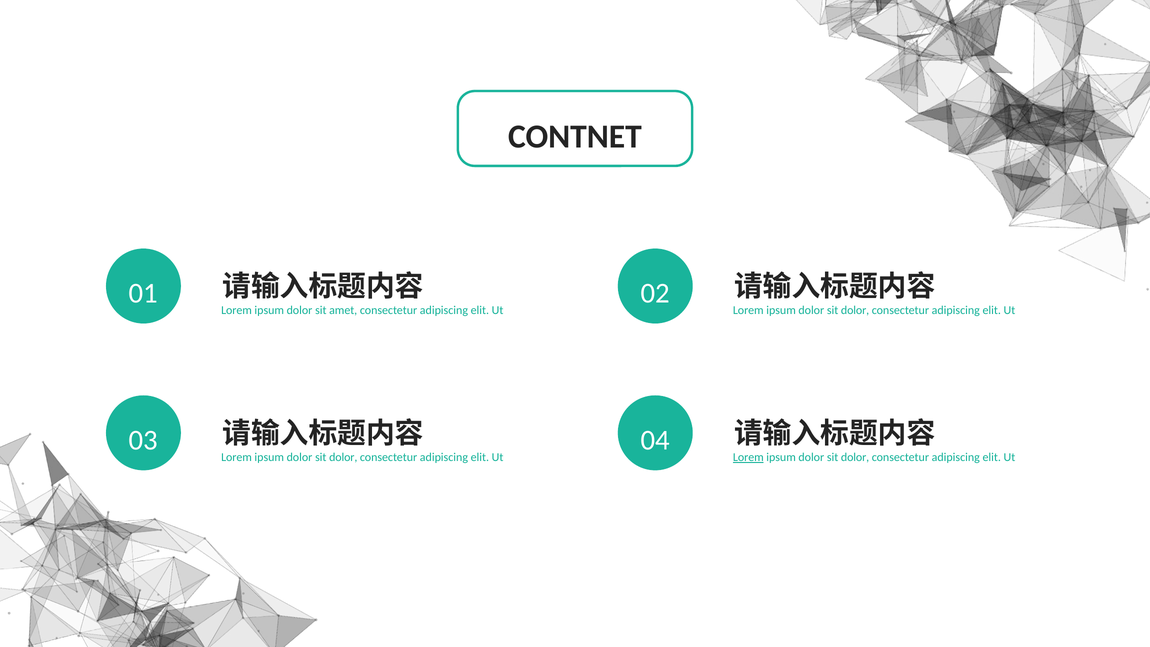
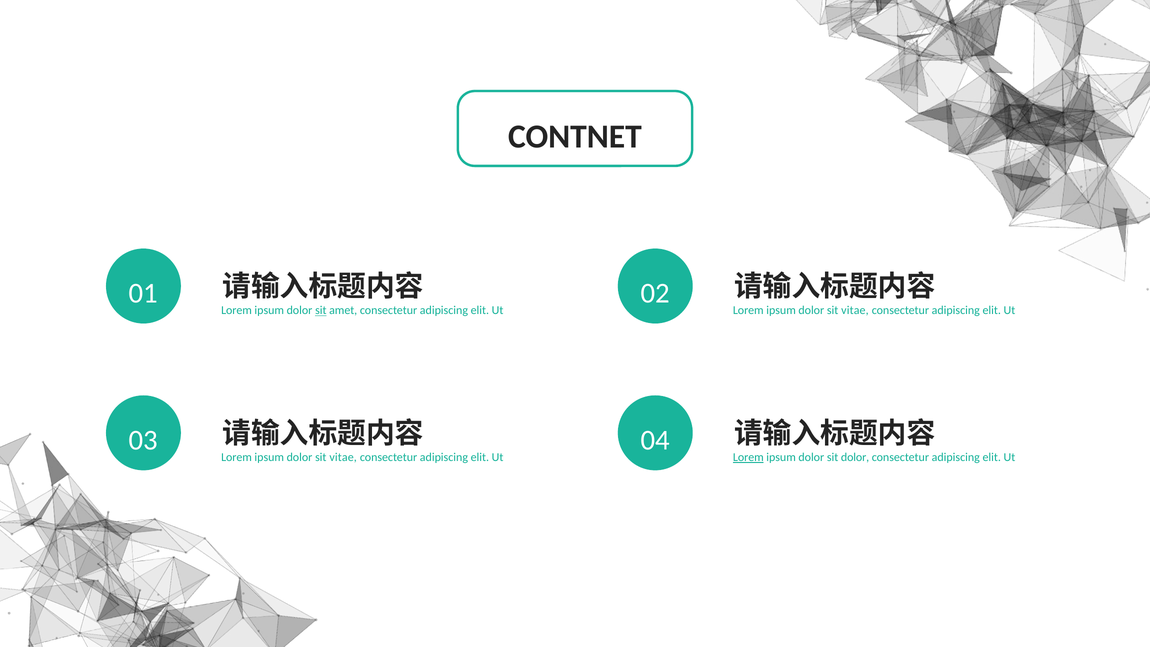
sit at (321, 310) underline: none -> present
dolor at (855, 310): dolor -> vitae
dolor at (343, 457): dolor -> vitae
